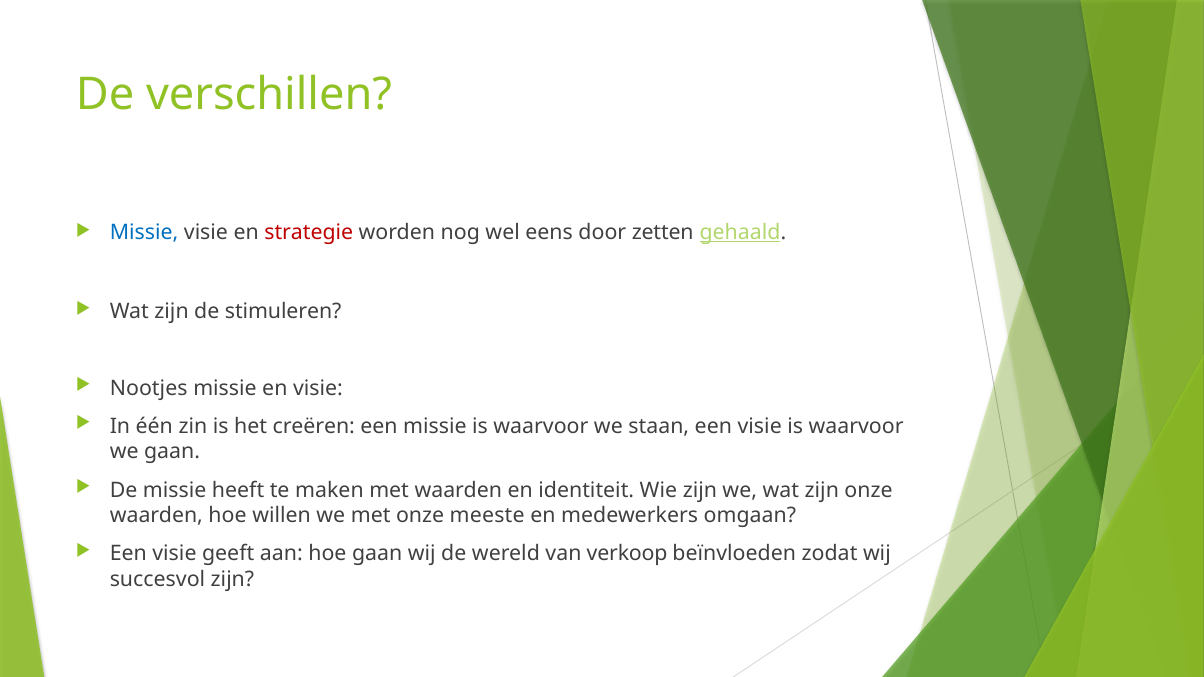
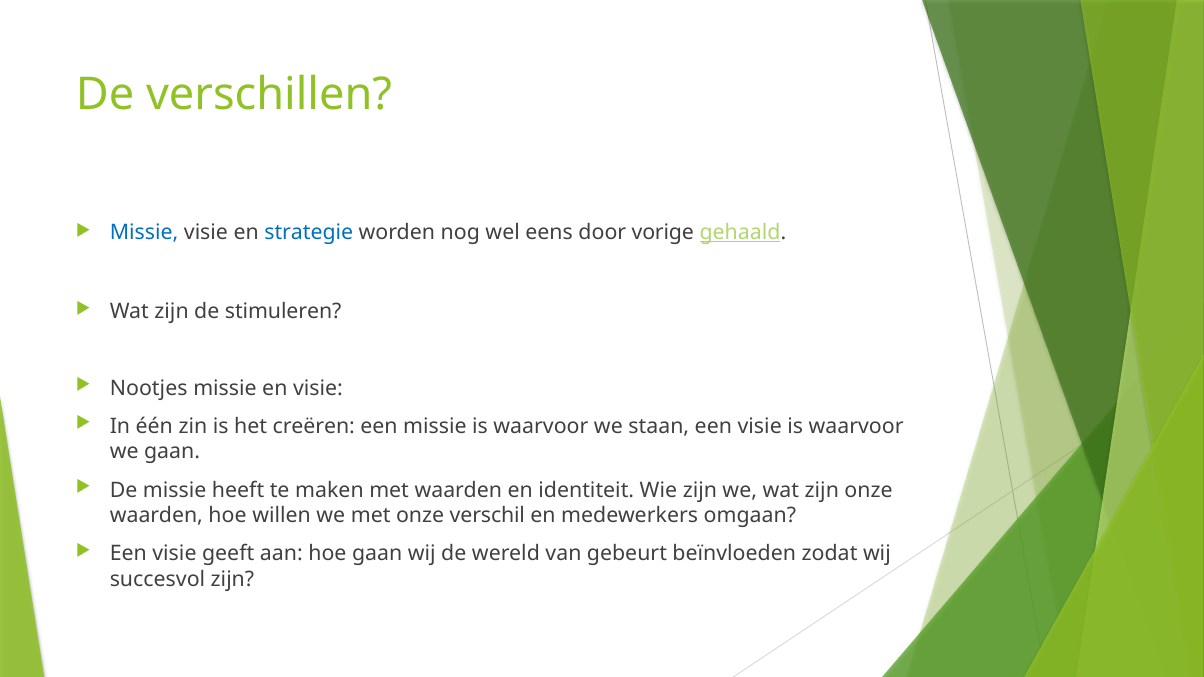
strategie colour: red -> blue
zetten: zetten -> vorige
meeste: meeste -> verschil
verkoop: verkoop -> gebeurt
